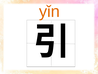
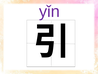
yǐn colour: orange -> purple
